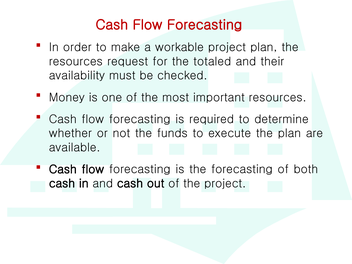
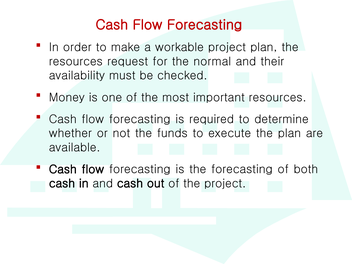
totaled: totaled -> normal
